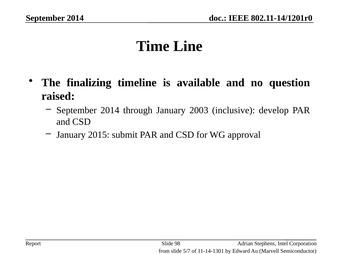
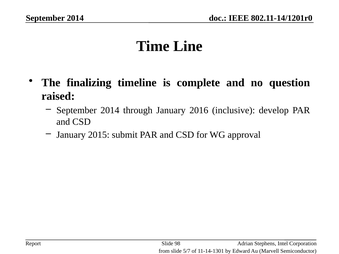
available: available -> complete
2003: 2003 -> 2016
